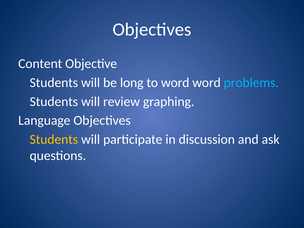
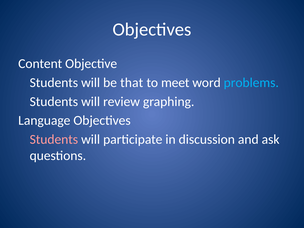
long: long -> that
to word: word -> meet
Students at (54, 139) colour: yellow -> pink
